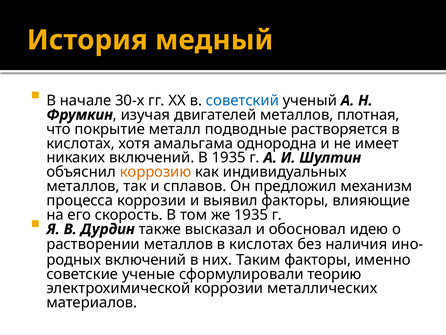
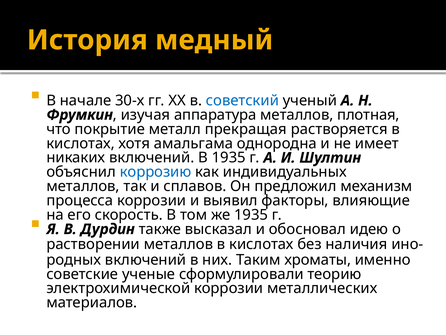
двигателей: двигателей -> аппаратура
подводные: подводные -> прекращая
коррозию colour: orange -> blue
Таким факторы: факторы -> хроматы
